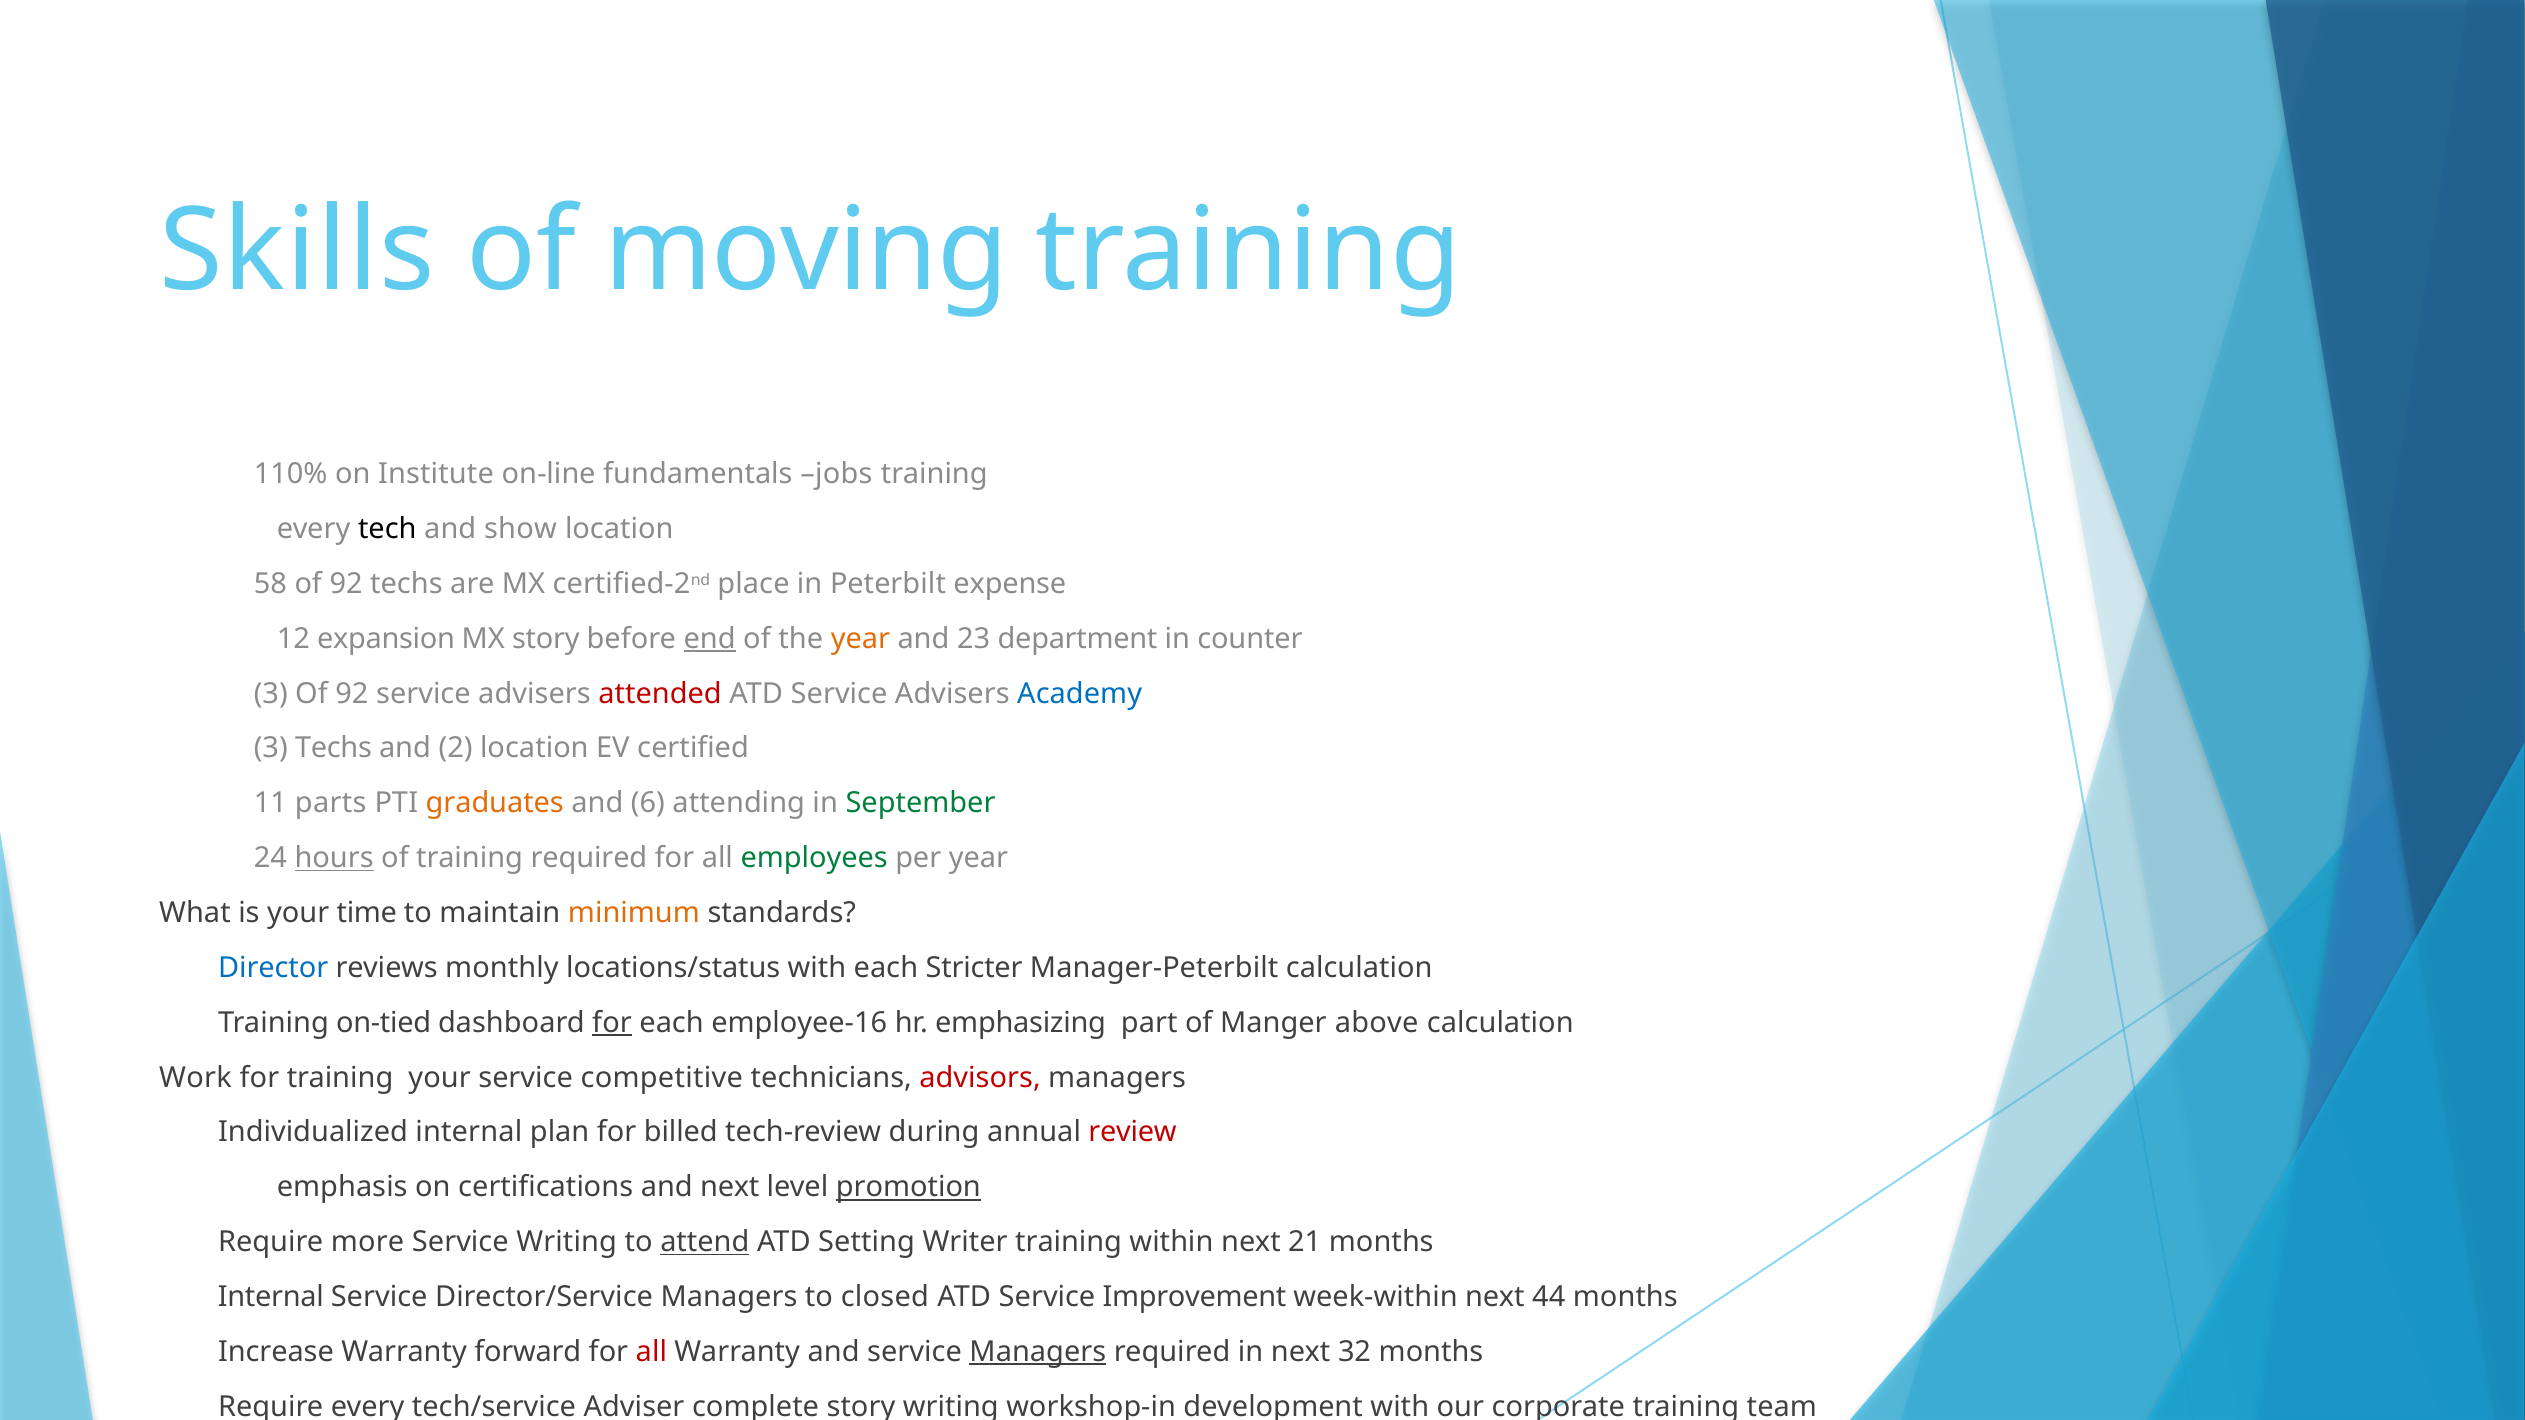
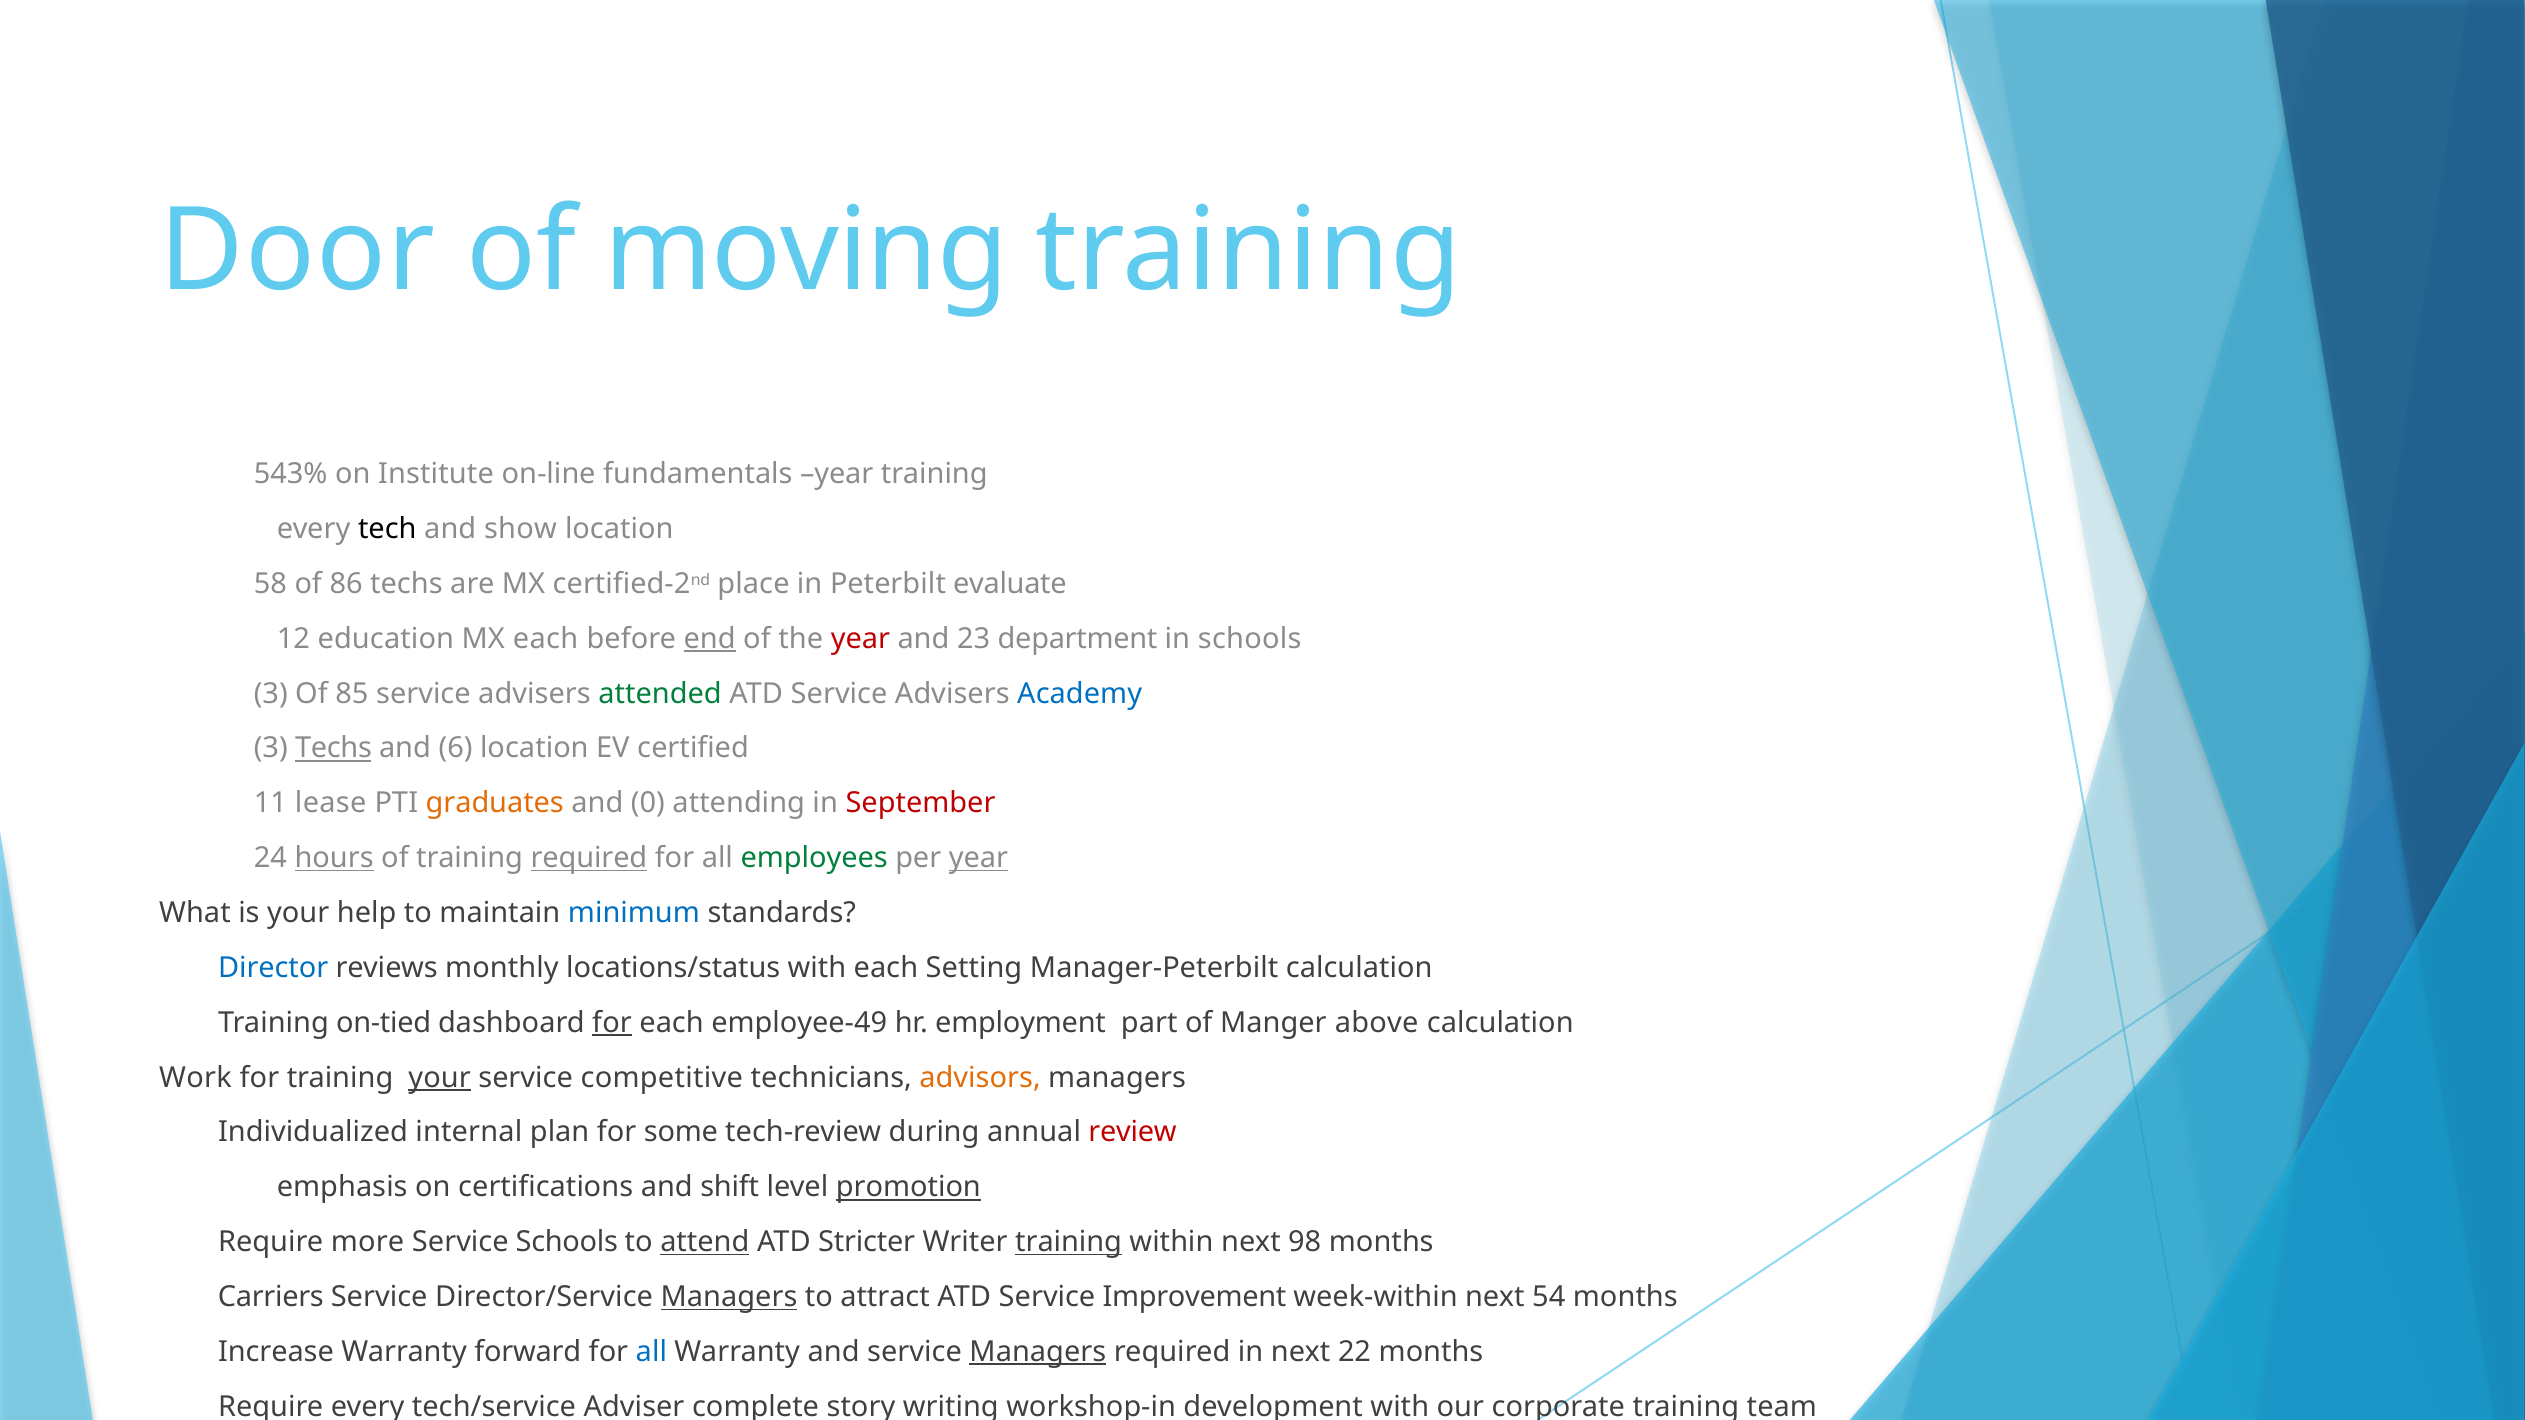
Skills: Skills -> Door
110%: 110% -> 543%
fundamentals jobs: jobs -> year
58 of 92: 92 -> 86
expense: expense -> evaluate
expansion: expansion -> education
MX story: story -> each
year at (860, 639) colour: orange -> red
in counter: counter -> schools
3 Of 92: 92 -> 85
attended colour: red -> green
Techs at (333, 749) underline: none -> present
2: 2 -> 6
parts: parts -> lease
6: 6 -> 0
September colour: green -> red
required at (589, 858) underline: none -> present
year at (979, 858) underline: none -> present
time: time -> help
minimum colour: orange -> blue
Stricter: Stricter -> Setting
employee-16: employee-16 -> employee-49
emphasizing: emphasizing -> employment
your at (440, 1078) underline: none -> present
advisors colour: red -> orange
billed: billed -> some
and next: next -> shift
Service Writing: Writing -> Schools
Setting: Setting -> Stricter
training at (1069, 1242) underline: none -> present
21: 21 -> 98
Internal at (271, 1297): Internal -> Carriers
Managers at (729, 1297) underline: none -> present
closed: closed -> attract
44: 44 -> 54
all at (651, 1352) colour: red -> blue
32: 32 -> 22
